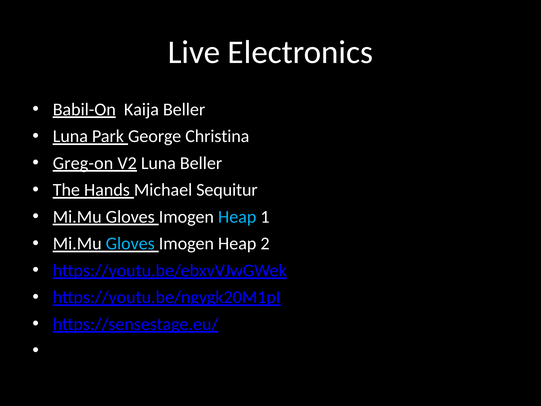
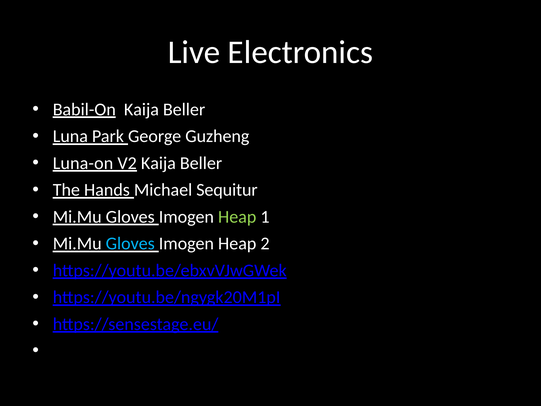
Christina: Christina -> Guzheng
Greg-on: Greg-on -> Luna-on
V2 Luna: Luna -> Kaija
Heap at (237, 217) colour: light blue -> light green
